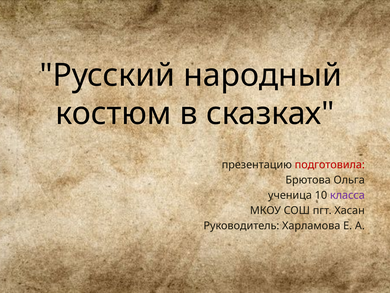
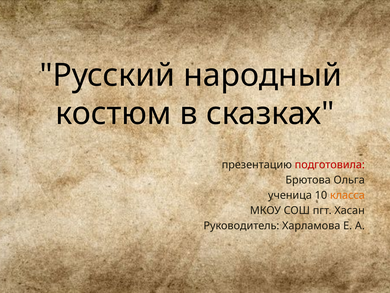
класса colour: purple -> orange
